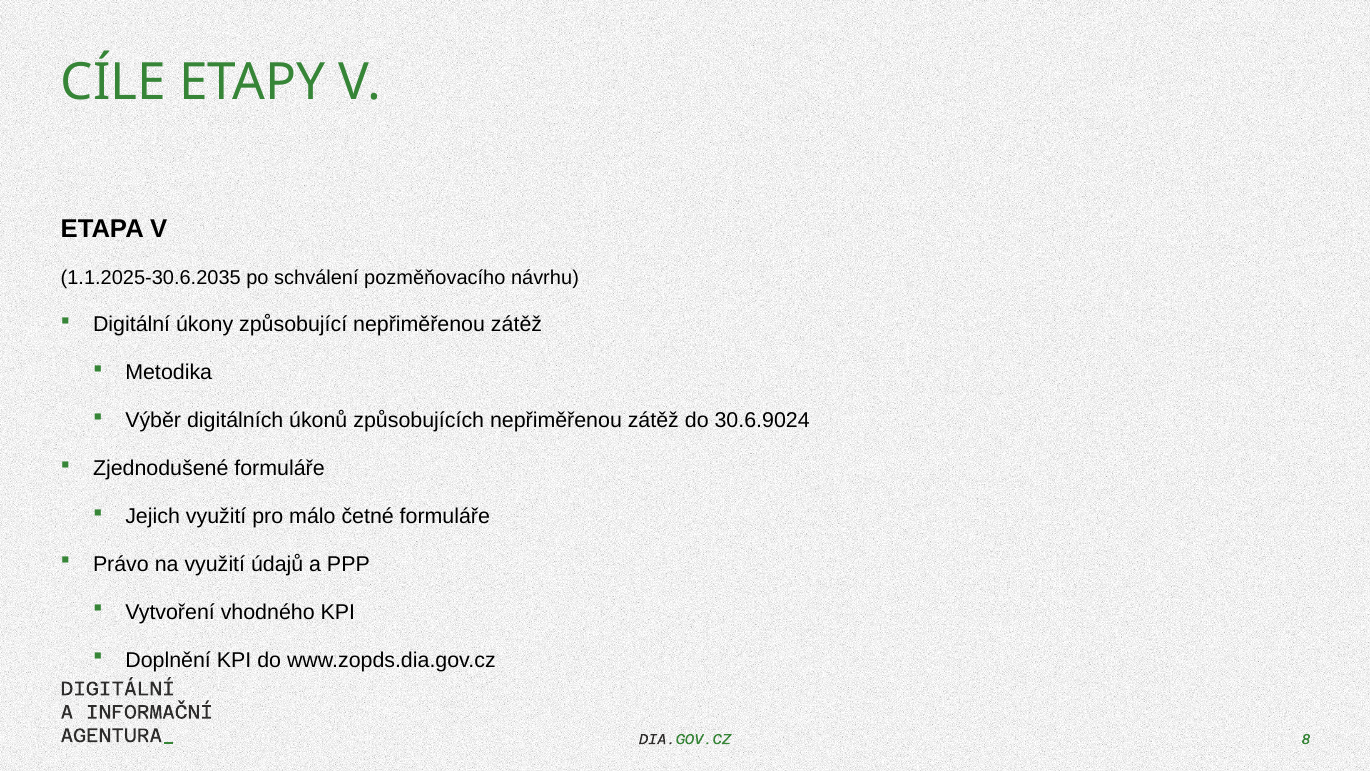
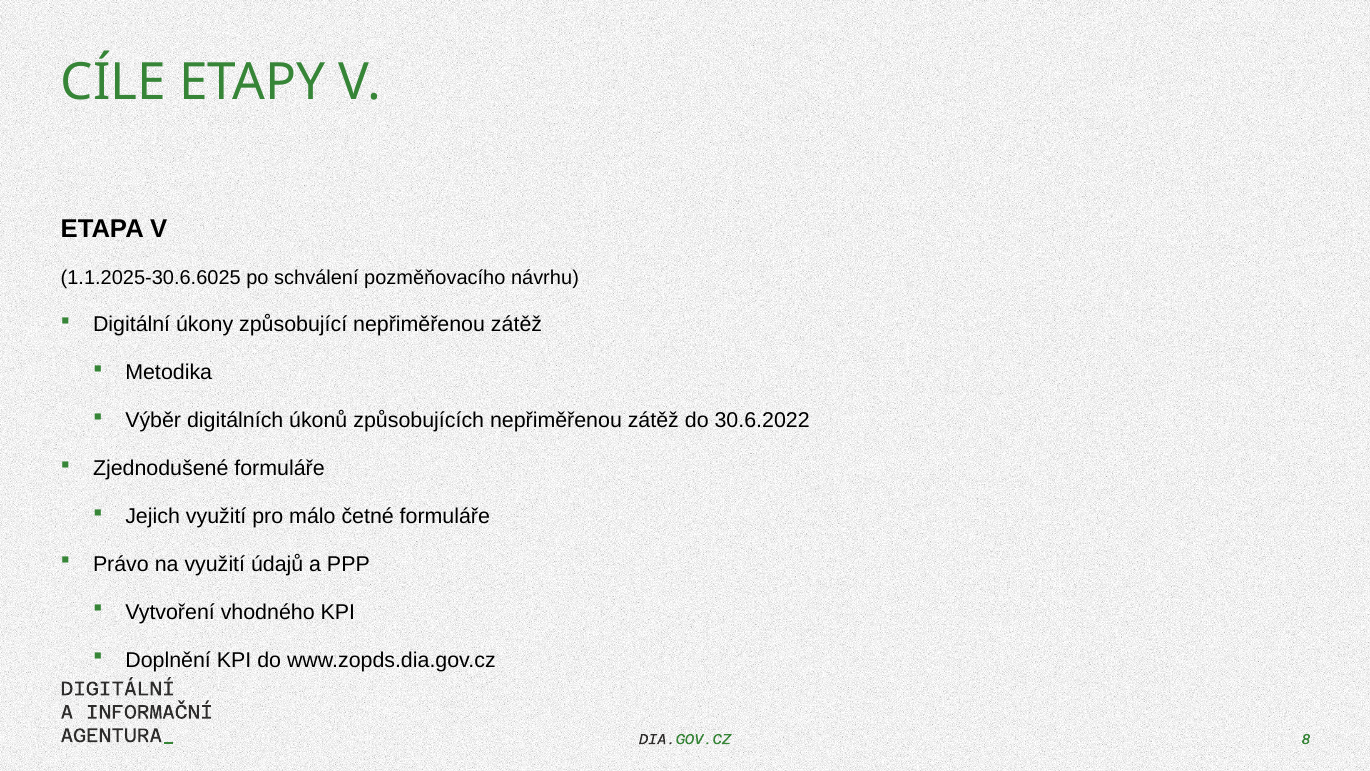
1.1.2025-30.6.2035: 1.1.2025-30.6.2035 -> 1.1.2025-30.6.6025
30.6.9024: 30.6.9024 -> 30.6.2022
